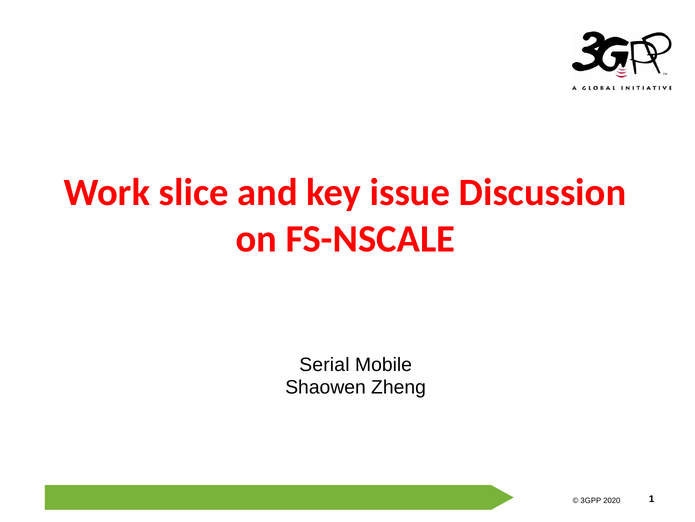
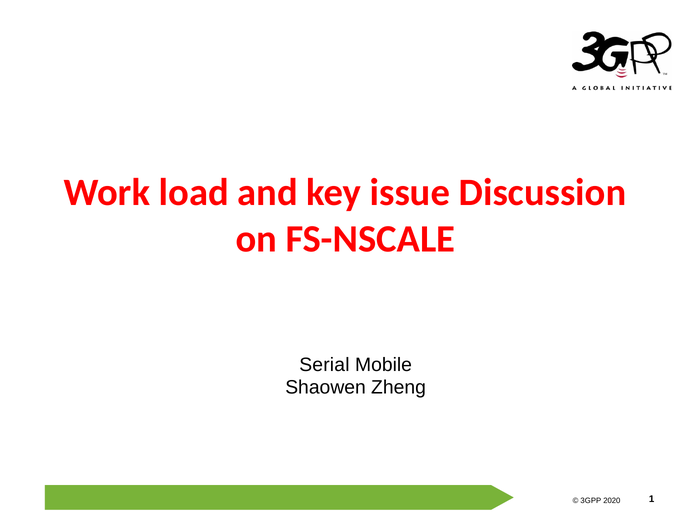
slice: slice -> load
